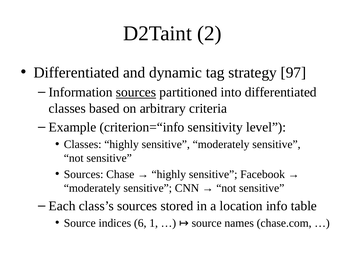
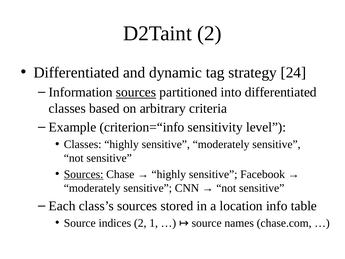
97: 97 -> 24
Sources at (84, 174) underline: none -> present
indices 6: 6 -> 2
